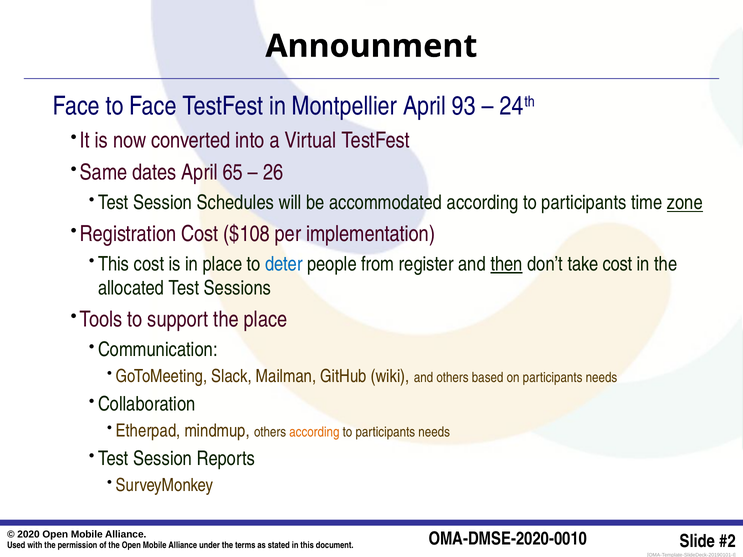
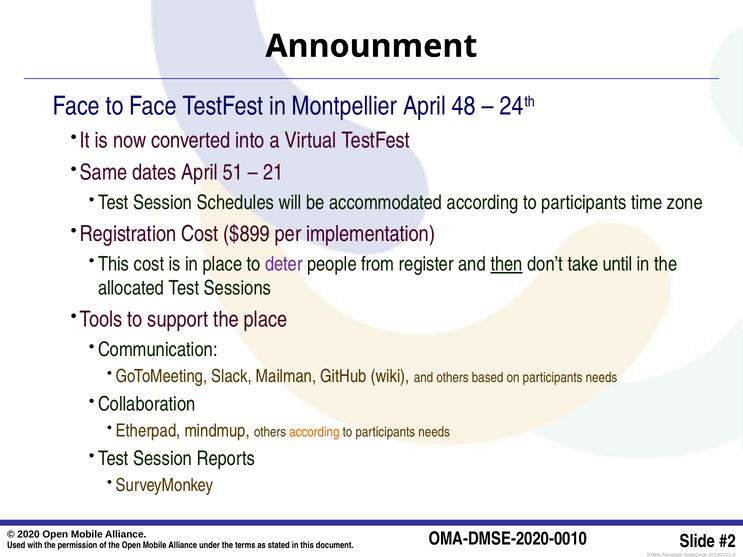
93: 93 -> 48
65: 65 -> 51
26: 26 -> 21
zone underline: present -> none
$108: $108 -> $899
deter colour: blue -> purple
take cost: cost -> until
